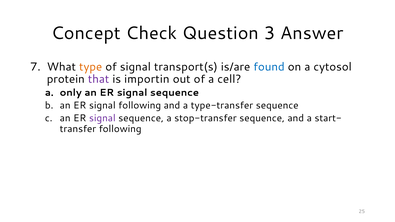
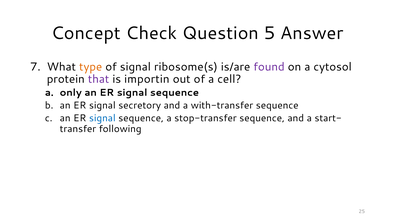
3: 3 -> 5
transport(s: transport(s -> ribosome(s
found colour: blue -> purple
signal following: following -> secretory
type-transfer: type-transfer -> with-transfer
signal at (102, 118) colour: purple -> blue
